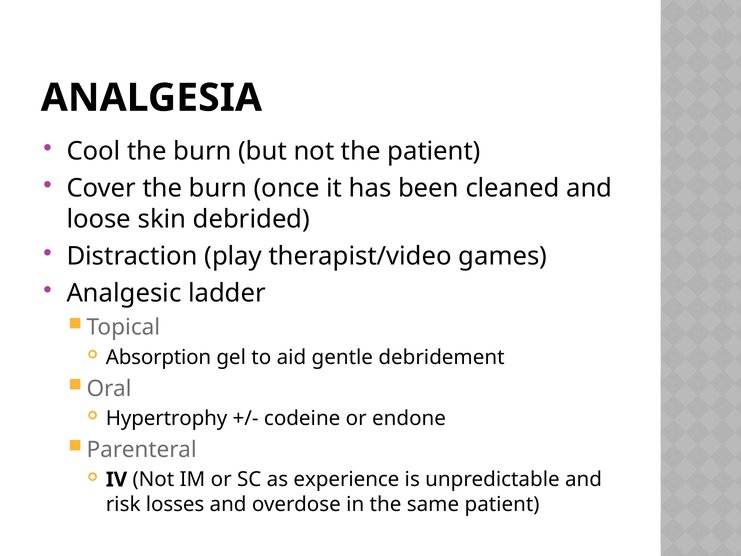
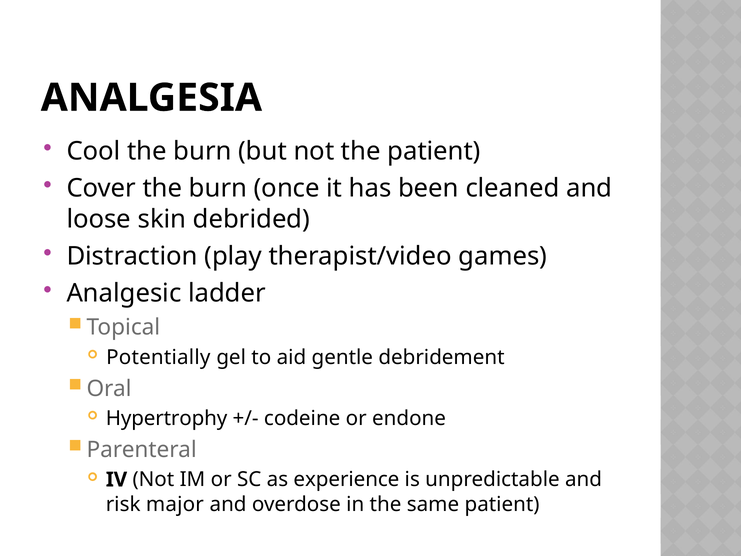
Absorption: Absorption -> Potentially
losses: losses -> major
